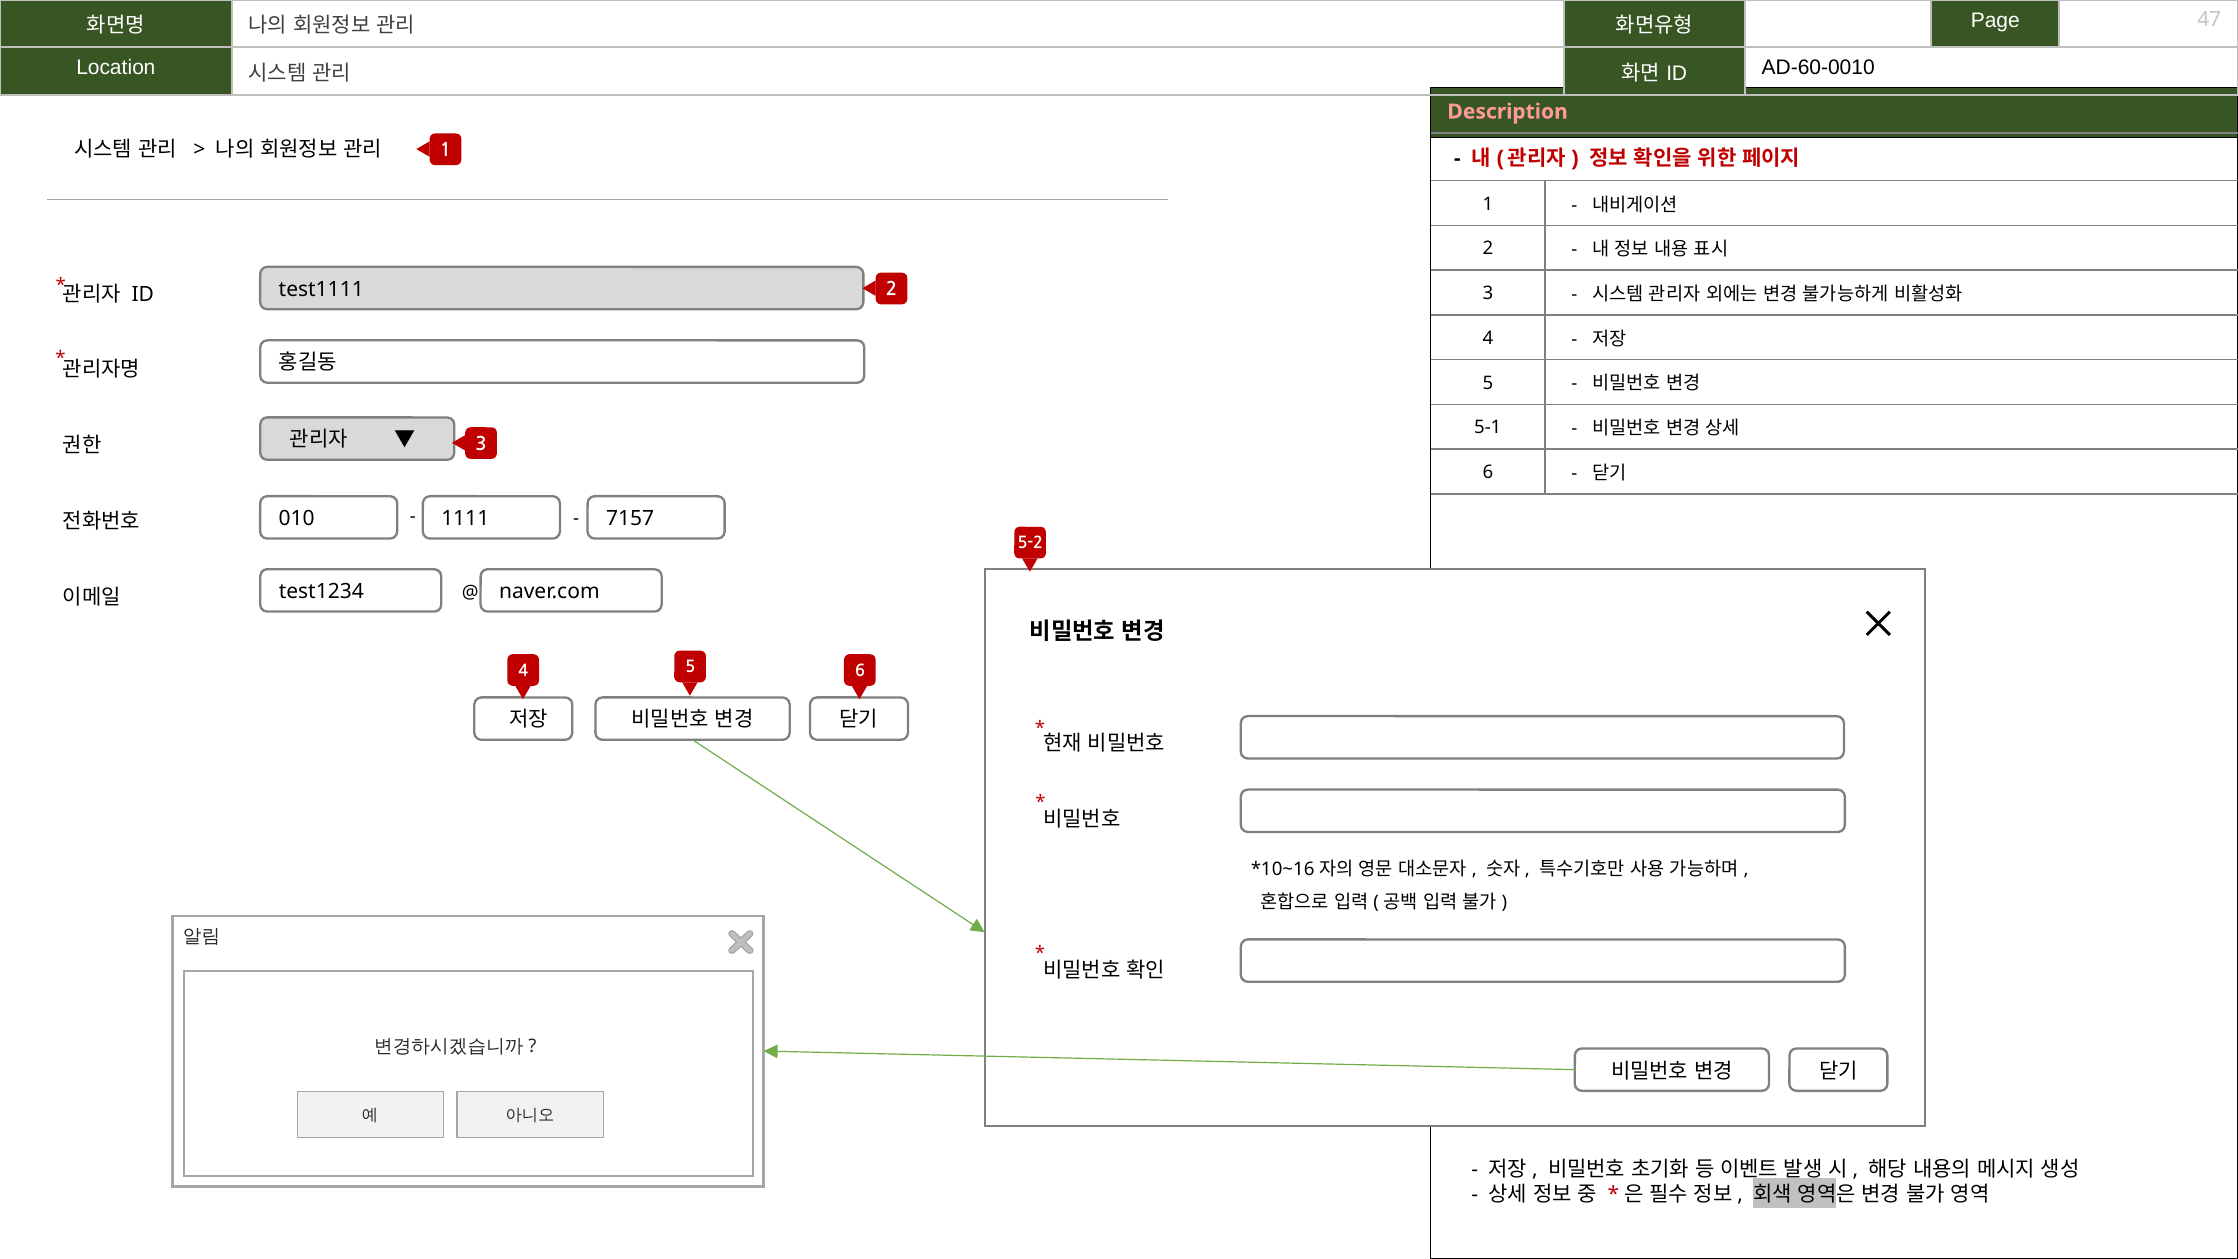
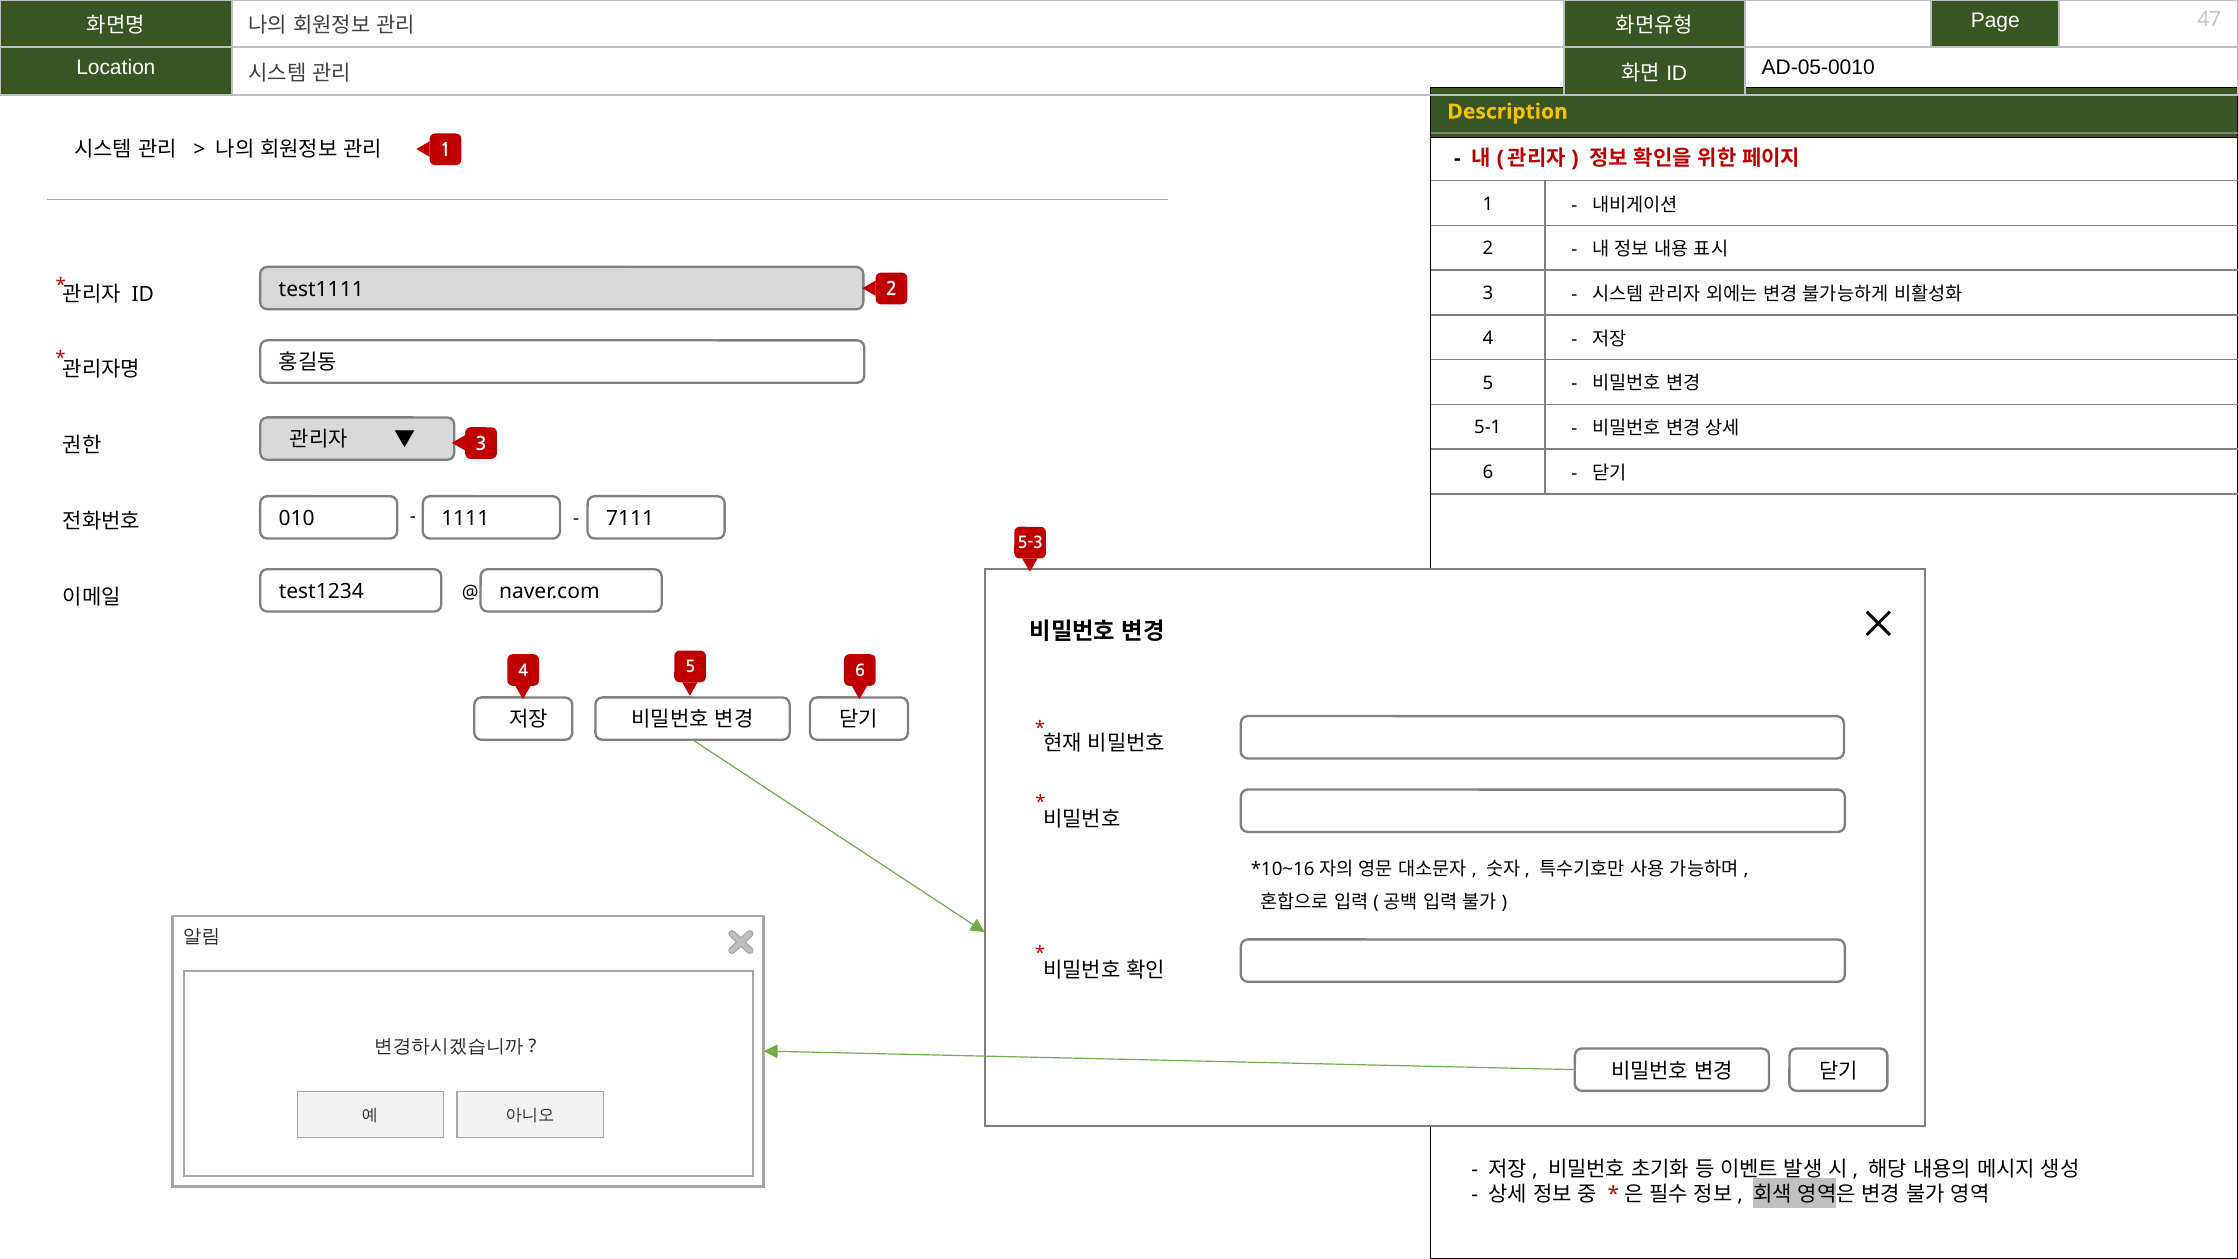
AD-60-0010: AD-60-0010 -> AD-05-0010
Description colour: pink -> yellow
7157: 7157 -> 7111
5-2: 5-2 -> 5-3
